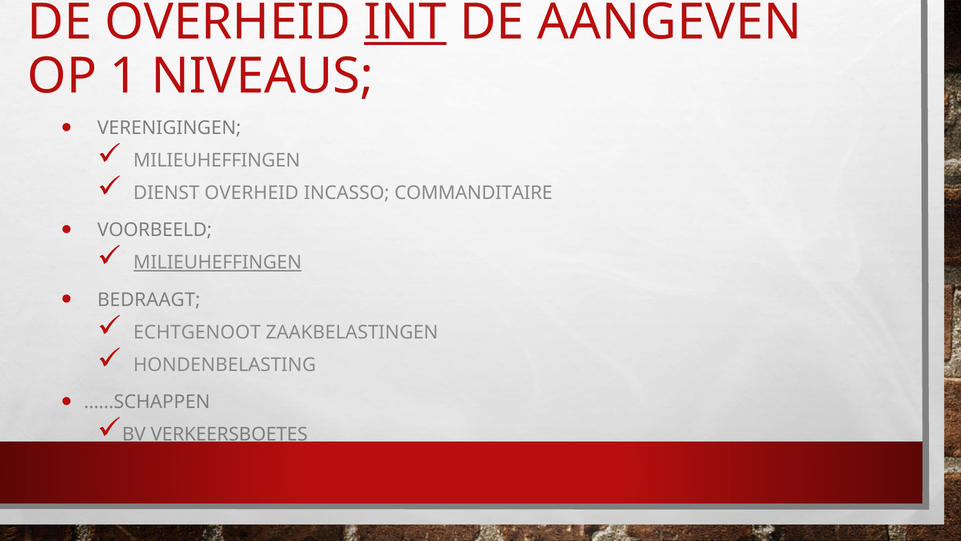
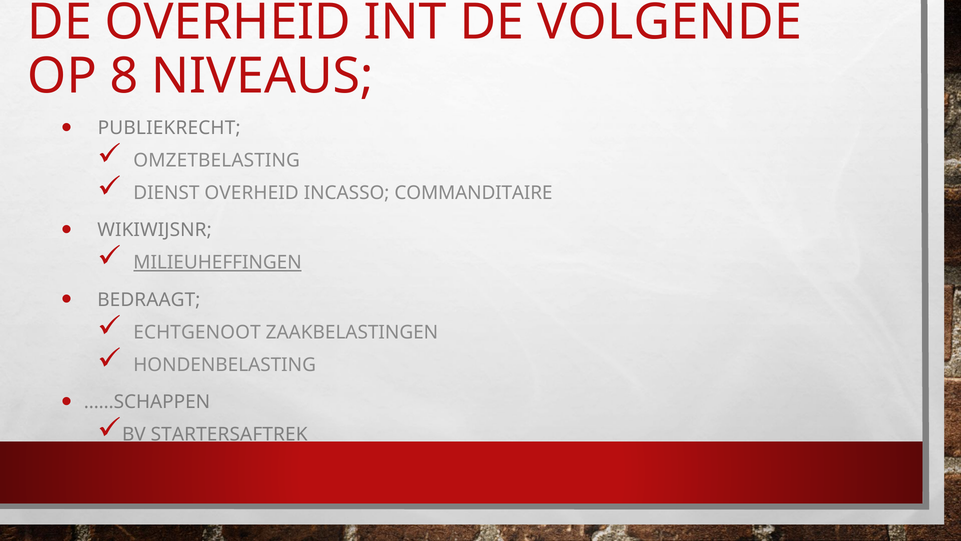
INT underline: present -> none
AANGEVEN: AANGEVEN -> VOLGENDE
1: 1 -> 8
VERENIGINGEN: VERENIGINGEN -> PUBLIEKRECHT
MILIEUHEFFINGEN at (217, 160): MILIEUHEFFINGEN -> OMZETBELASTING
VOORBEELD: VOORBEELD -> WIKIWIJSNR
VERKEERSBOETES: VERKEERSBOETES -> STARTERSAFTREK
